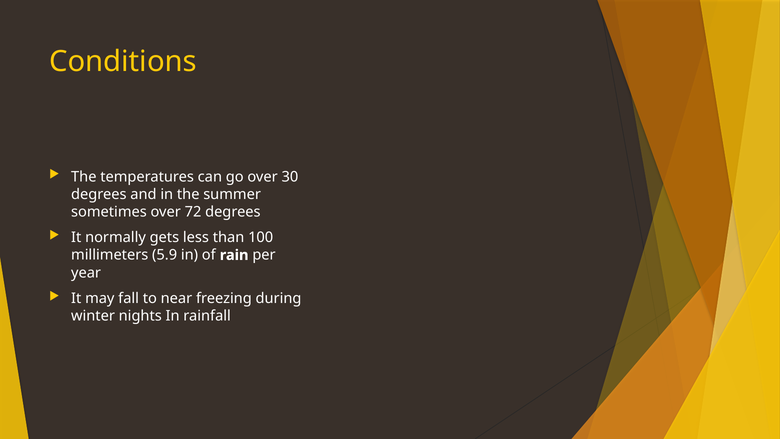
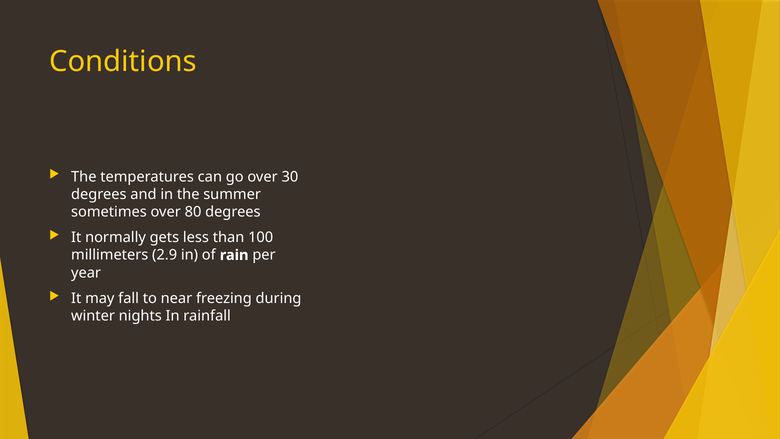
72: 72 -> 80
5.9: 5.9 -> 2.9
